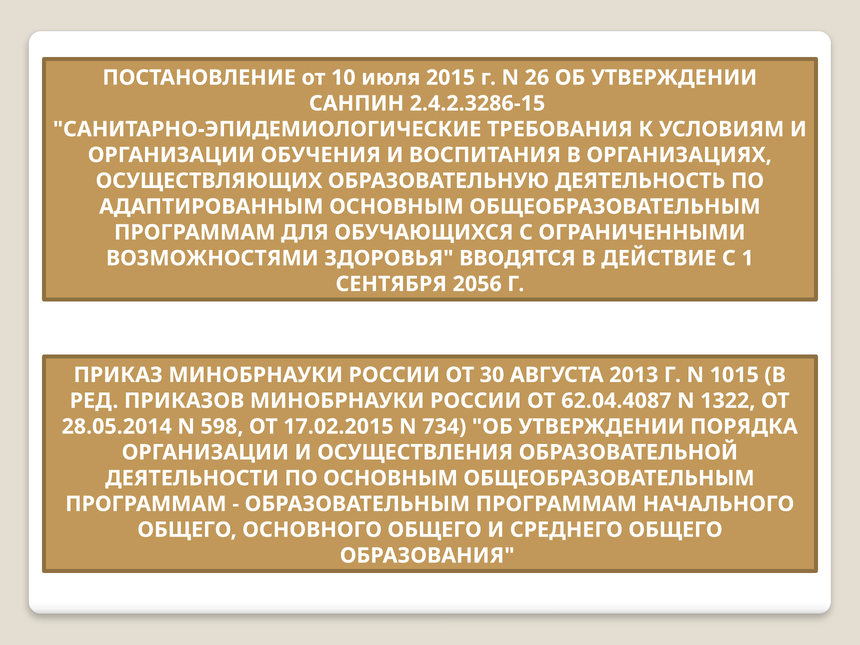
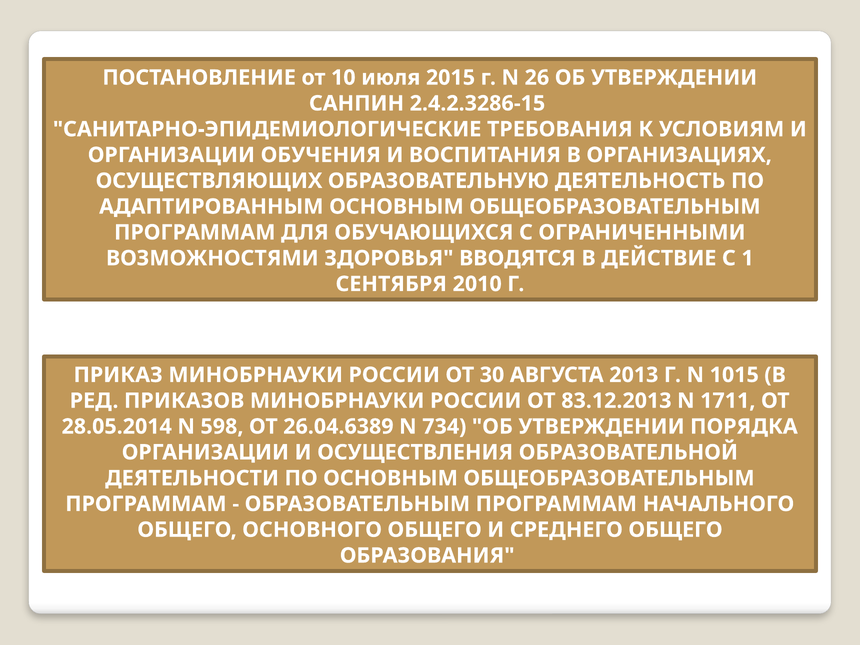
2056: 2056 -> 2010
62.04.4087: 62.04.4087 -> 83.12.2013
1322: 1322 -> 1711
17.02.2015: 17.02.2015 -> 26.04.6389
